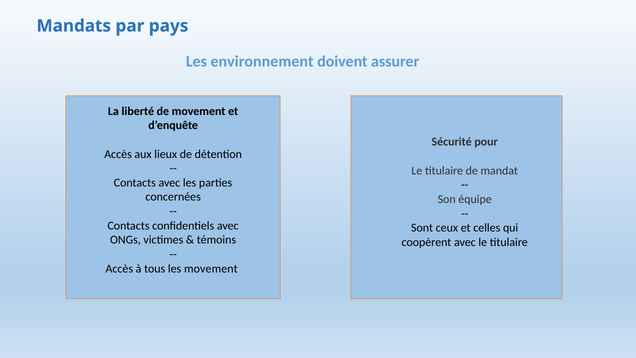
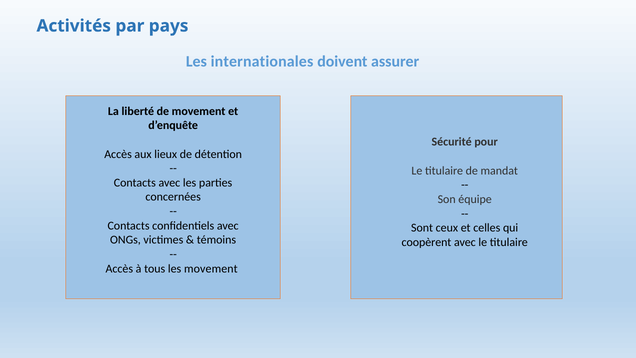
Mandats: Mandats -> Activités
environnement: environnement -> internationales
